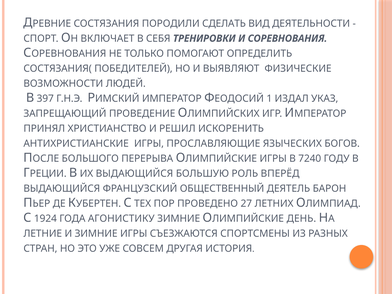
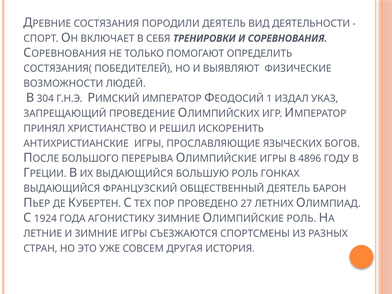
ПОРОДИЛИ СДЕЛАТЬ: СДЕЛАТЬ -> ДЕЯТЕЛЬ
397: 397 -> 304
7240: 7240 -> 4896
ВПЕРЁД: ВПЕРЁД -> ГОНКАХ
ДЕНЬ at (301, 219): ДЕНЬ -> РОЛЬ
